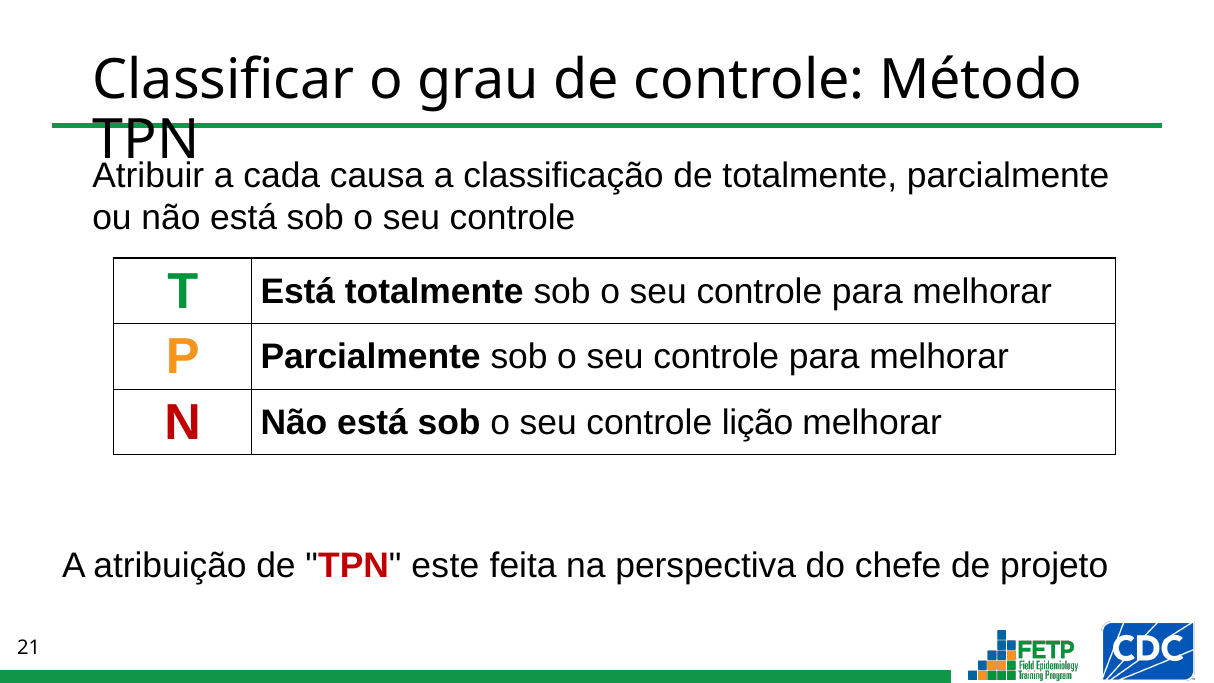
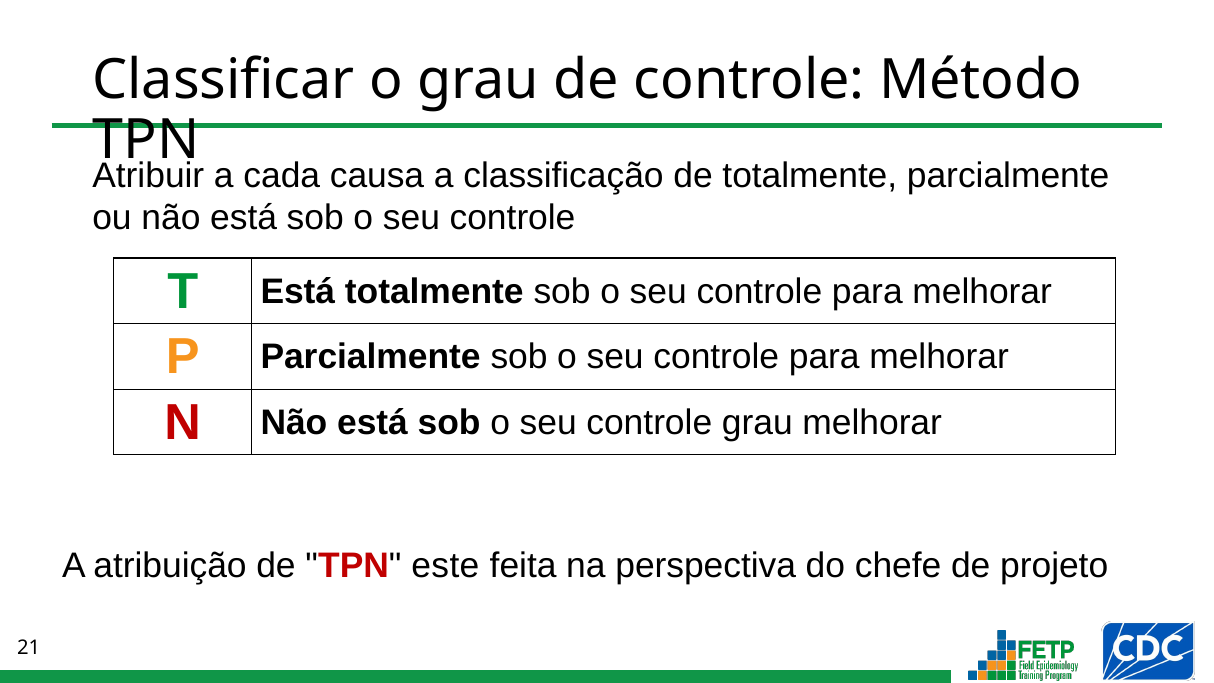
controle lição: lição -> grau
